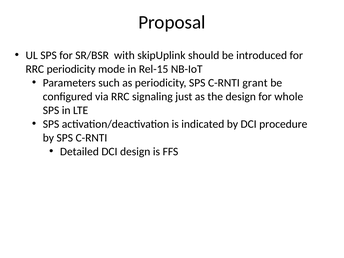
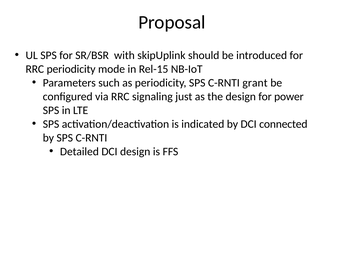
whole: whole -> power
procedure: procedure -> connected
